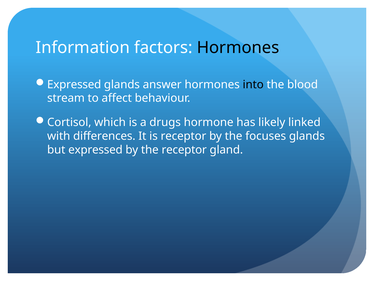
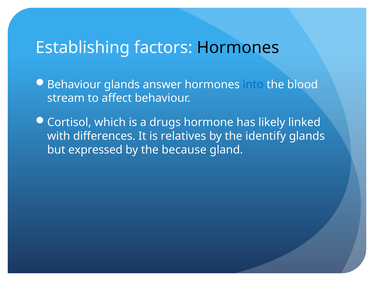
Information: Information -> Establishing
Expressed at (74, 84): Expressed -> Behaviour
into colour: black -> blue
is receptor: receptor -> relatives
focuses: focuses -> identify
the receptor: receptor -> because
